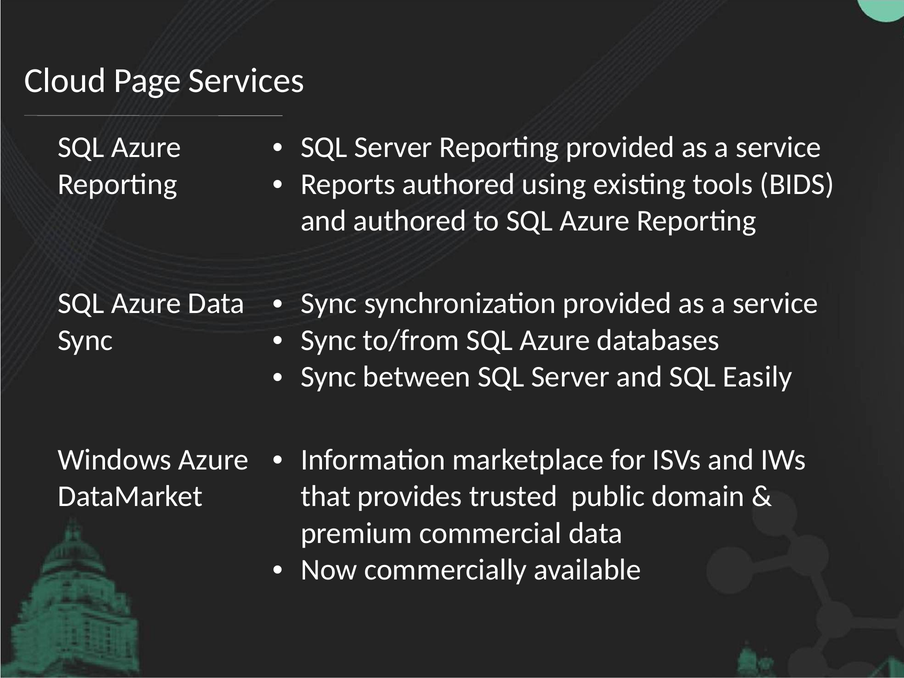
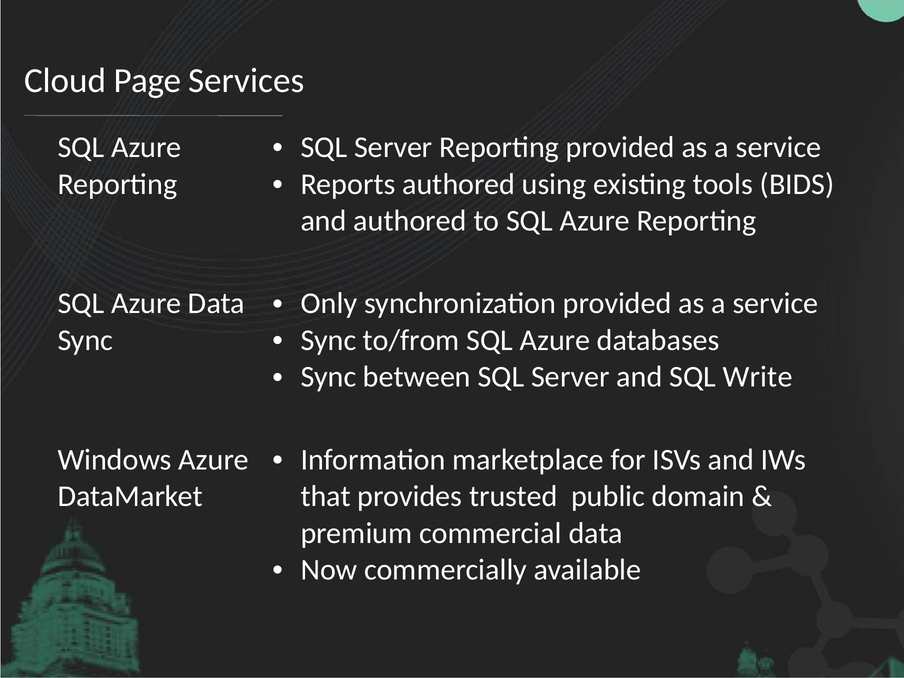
Sync at (329, 303): Sync -> Only
Easily: Easily -> Write
